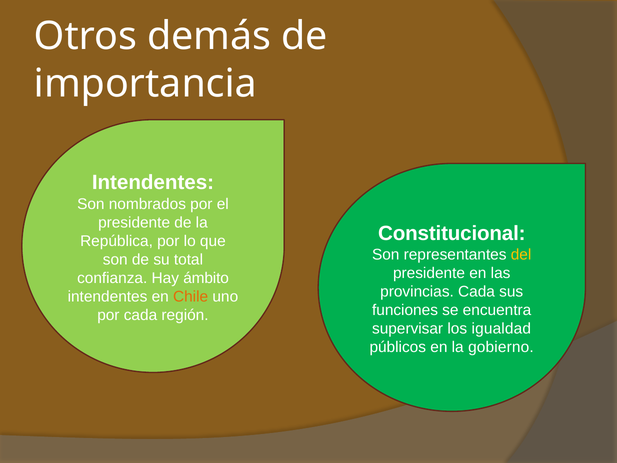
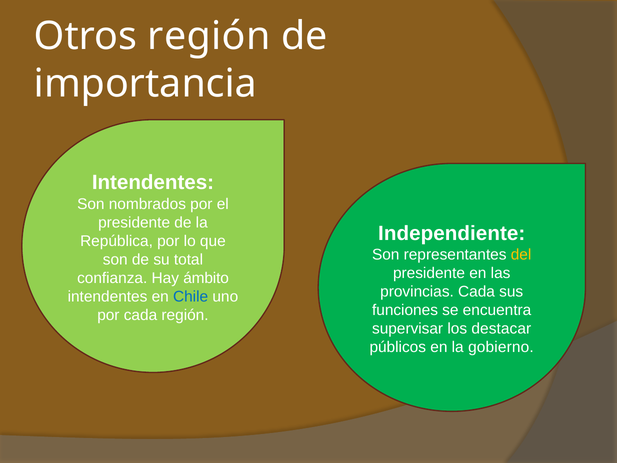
Otros demás: demás -> región
Constitucional: Constitucional -> Independiente
Chile colour: orange -> blue
igualdad: igualdad -> destacar
